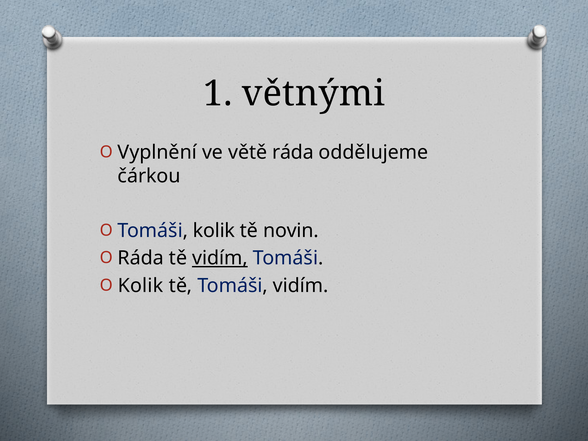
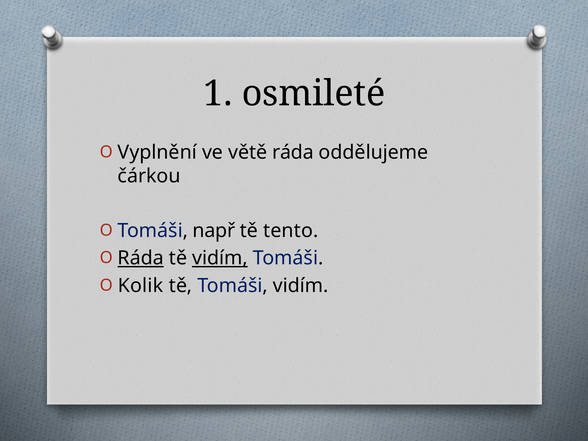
větnými: větnými -> osmileté
Tomáši kolik: kolik -> např
novin: novin -> tento
Ráda at (141, 258) underline: none -> present
